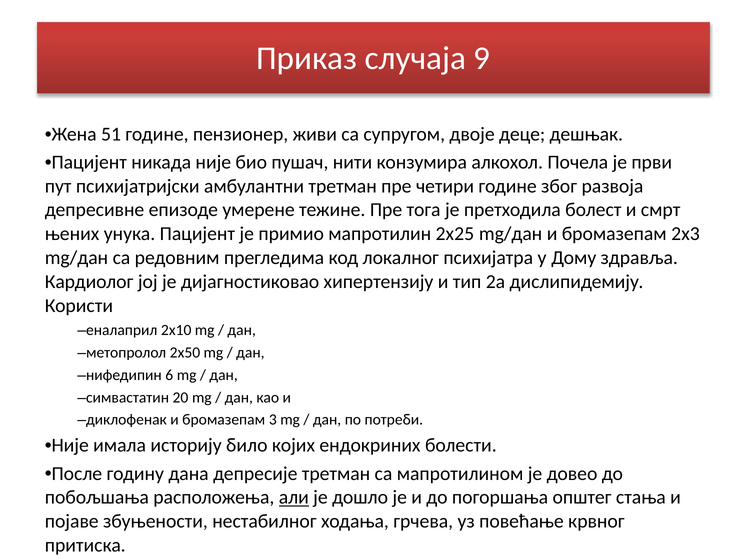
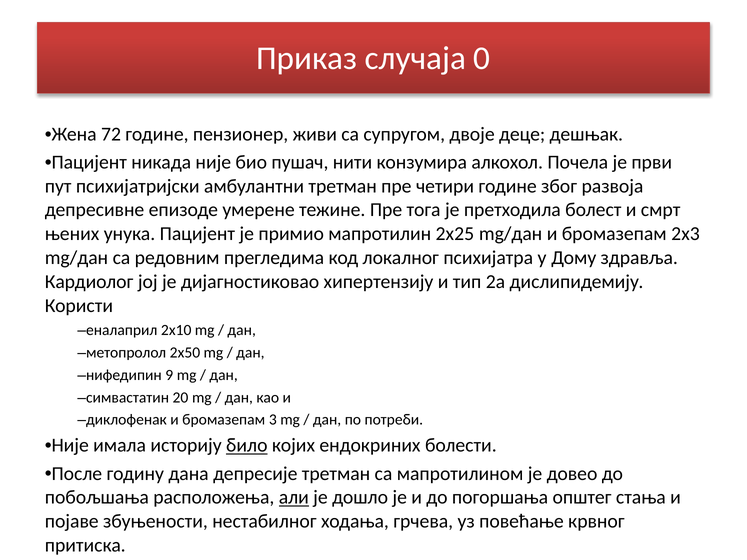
9: 9 -> 0
51: 51 -> 72
6: 6 -> 9
било underline: none -> present
